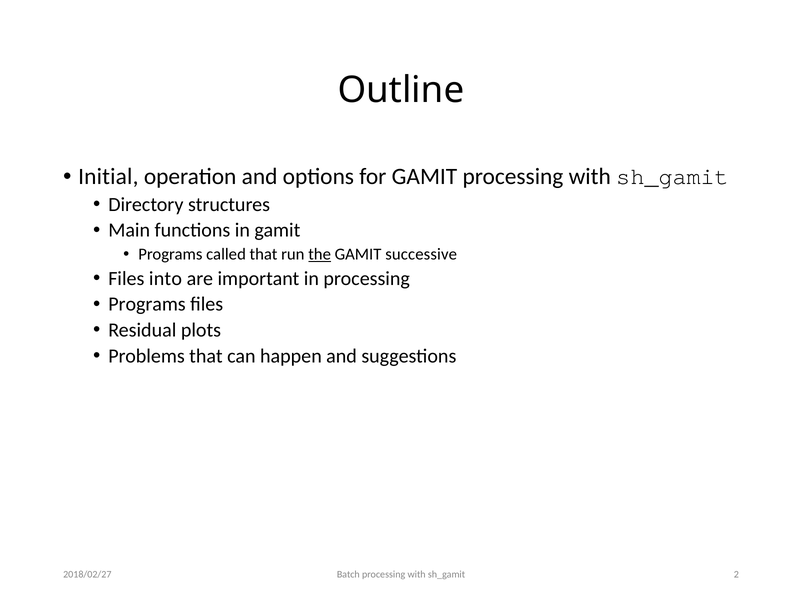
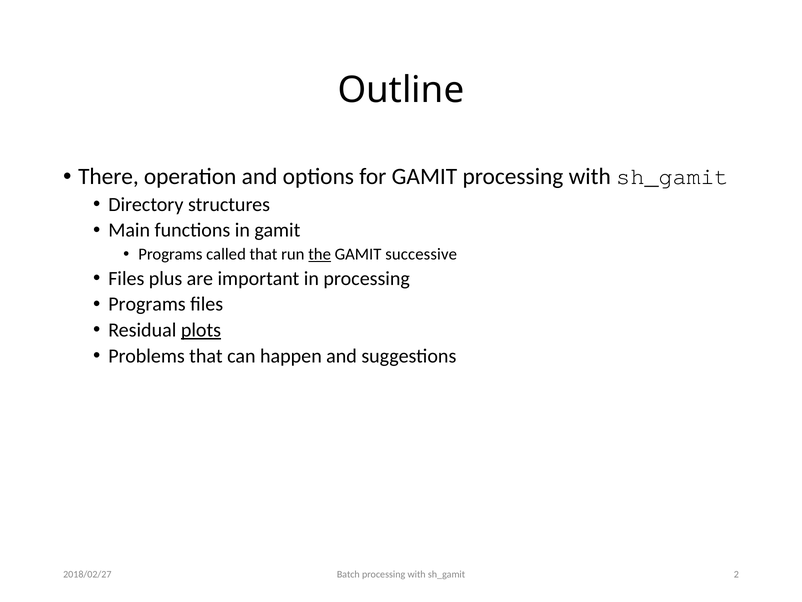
Initial: Initial -> There
into: into -> plus
plots underline: none -> present
